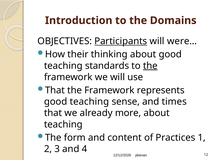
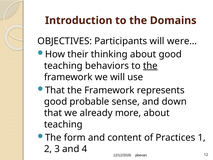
Participants underline: present -> none
standards: standards -> behaviors
teaching at (89, 101): teaching -> probable
times: times -> down
